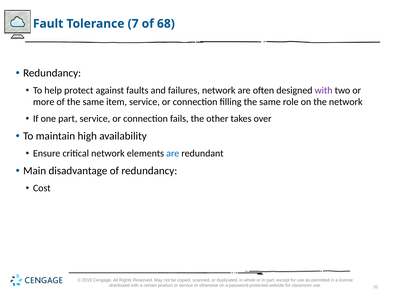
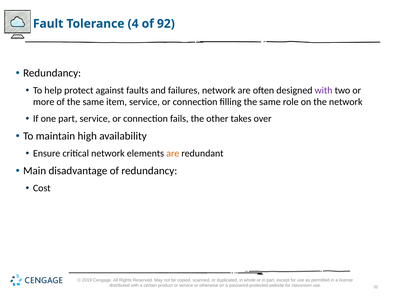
7: 7 -> 4
68: 68 -> 92
are at (173, 153) colour: blue -> orange
